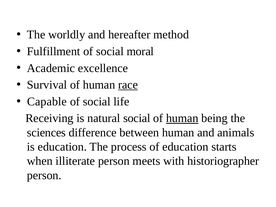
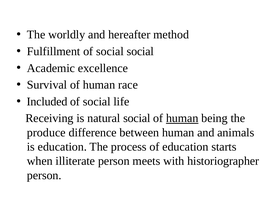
social moral: moral -> social
race underline: present -> none
Capable: Capable -> Included
sciences: sciences -> produce
